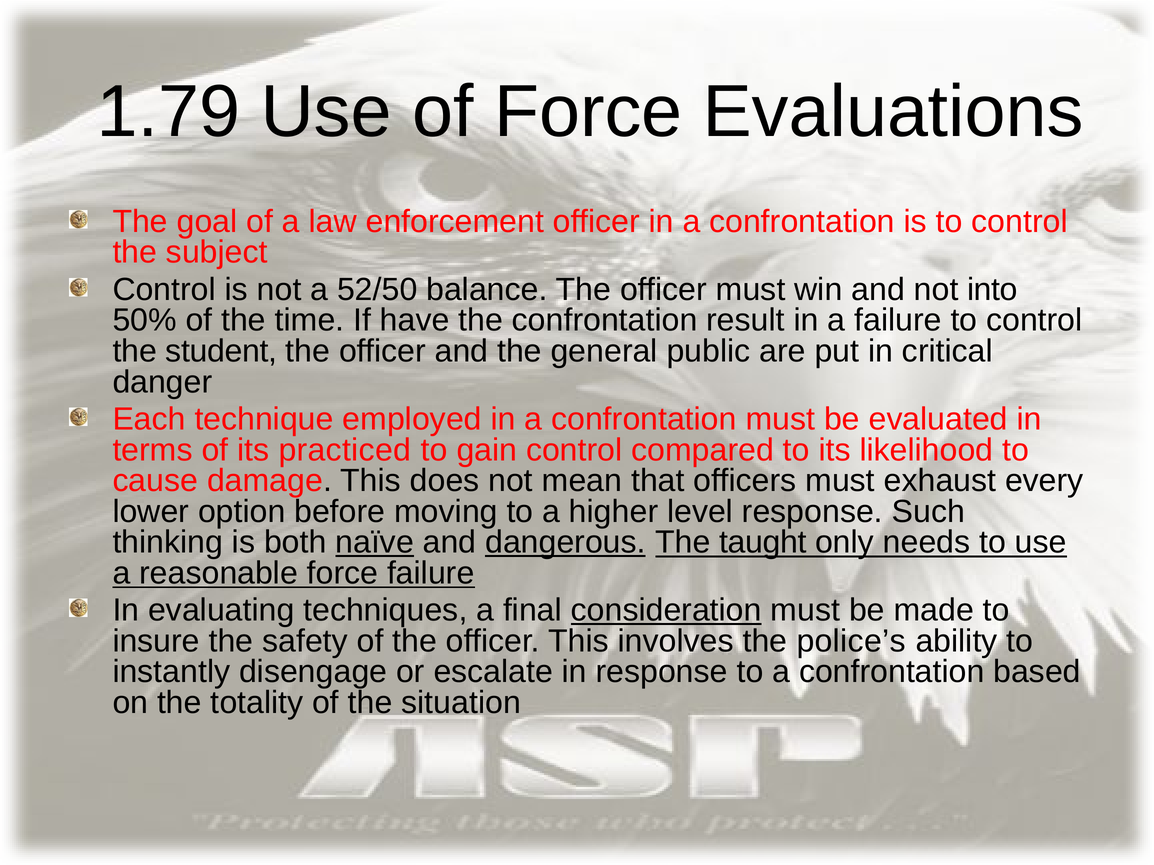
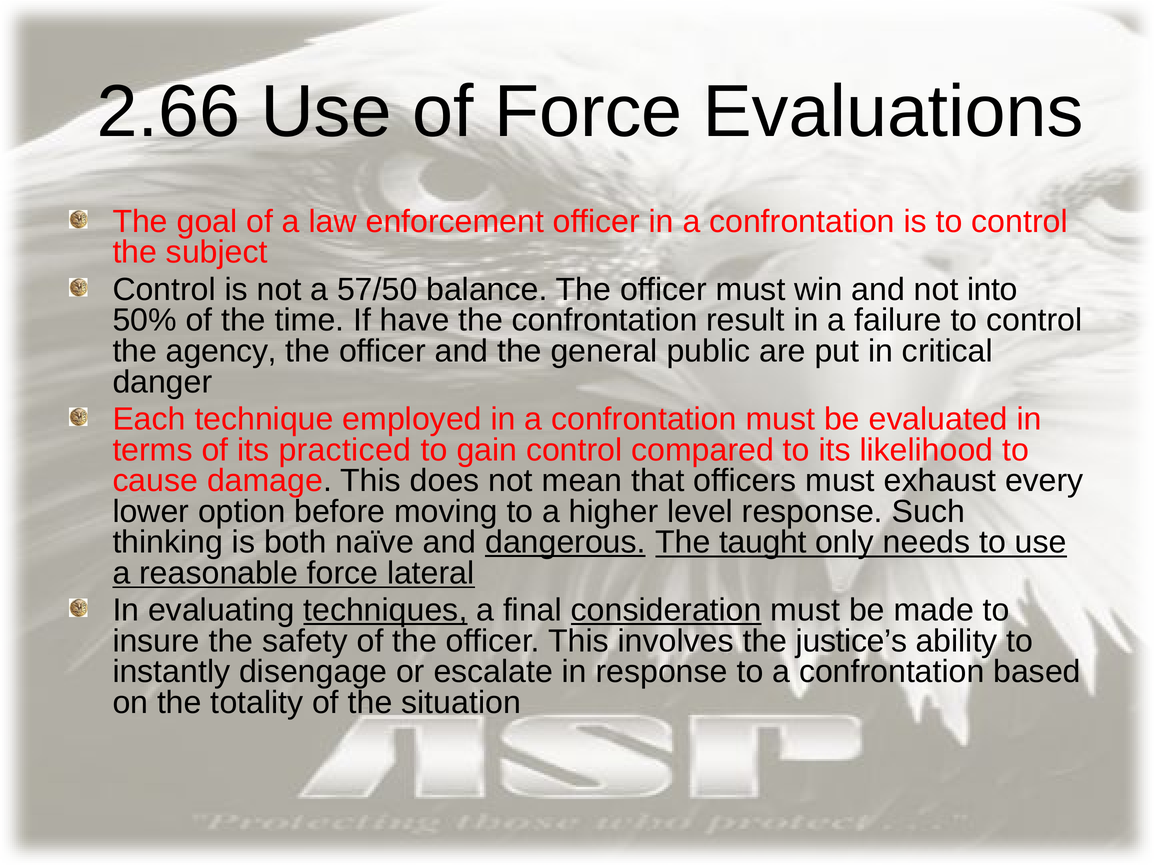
1.79: 1.79 -> 2.66
52/50: 52/50 -> 57/50
student: student -> agency
naïve underline: present -> none
force failure: failure -> lateral
techniques underline: none -> present
police’s: police’s -> justice’s
